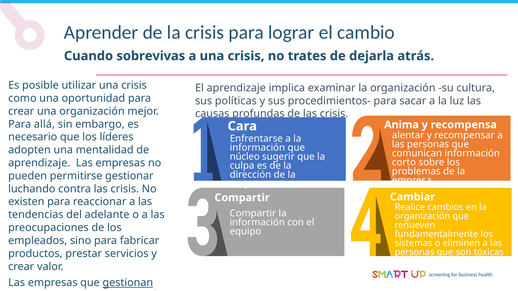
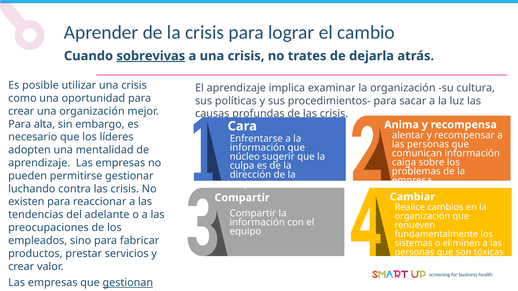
sobrevivas underline: none -> present
allá: allá -> alta
corto: corto -> caiga
